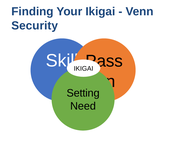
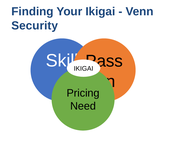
Setting: Setting -> Pricing
